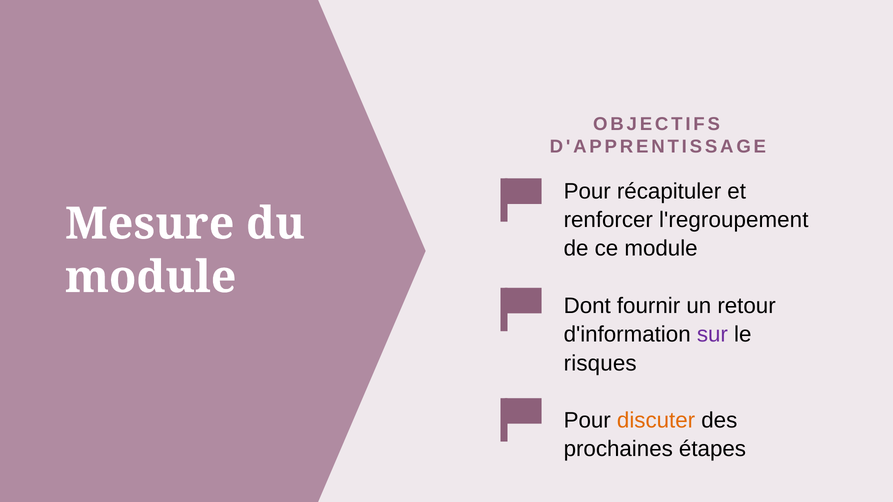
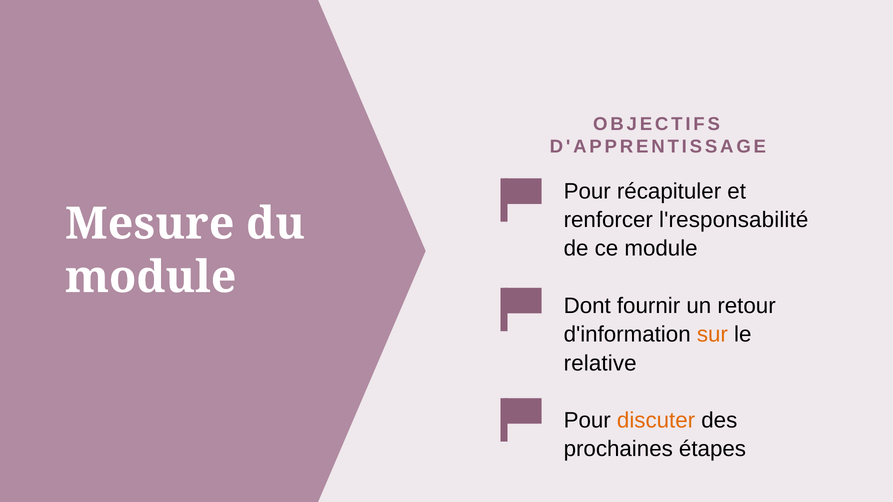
l'regroupement: l'regroupement -> l'responsabilité
sur colour: purple -> orange
risques: risques -> relative
